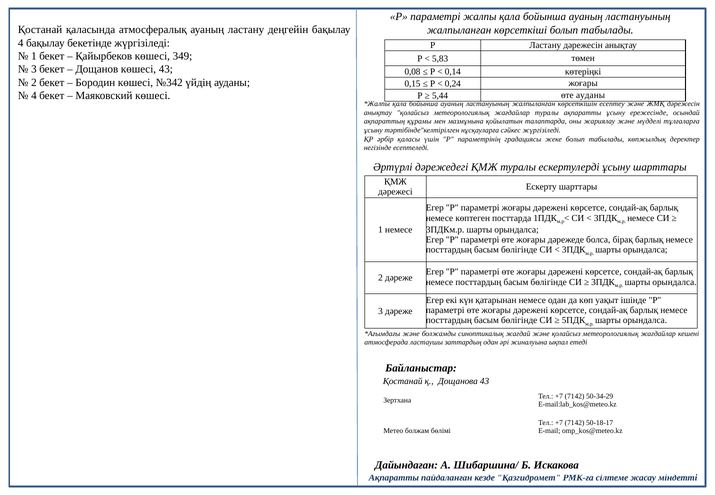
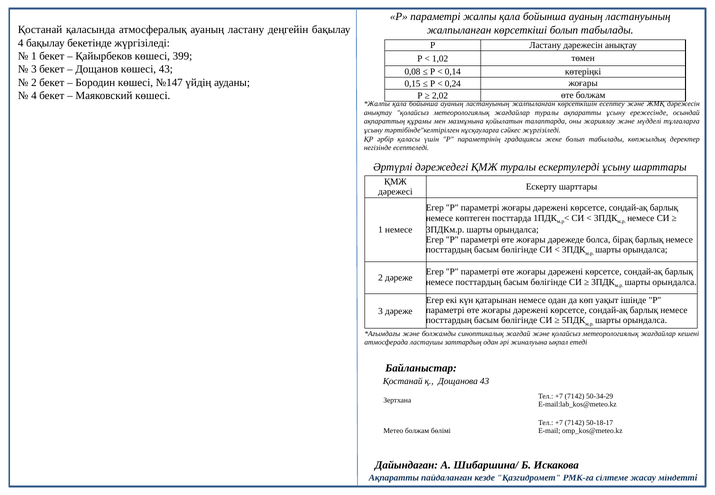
349: 349 -> 399
5,83: 5,83 -> 1,02
№342: №342 -> №147
5,44: 5,44 -> 2,02
өте ауданы: ауданы -> болжам
